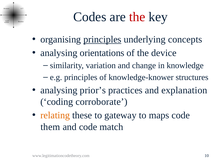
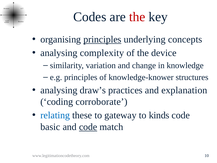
orientations: orientations -> complexity
prior’s: prior’s -> draw’s
relating colour: orange -> blue
maps: maps -> kinds
them: them -> basic
code at (88, 127) underline: none -> present
